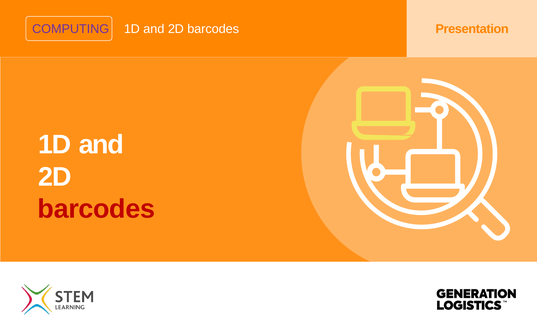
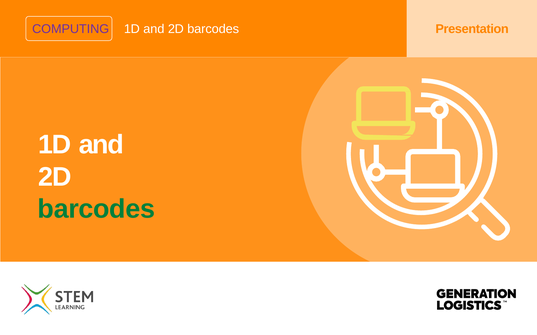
barcodes at (96, 209) colour: red -> green
